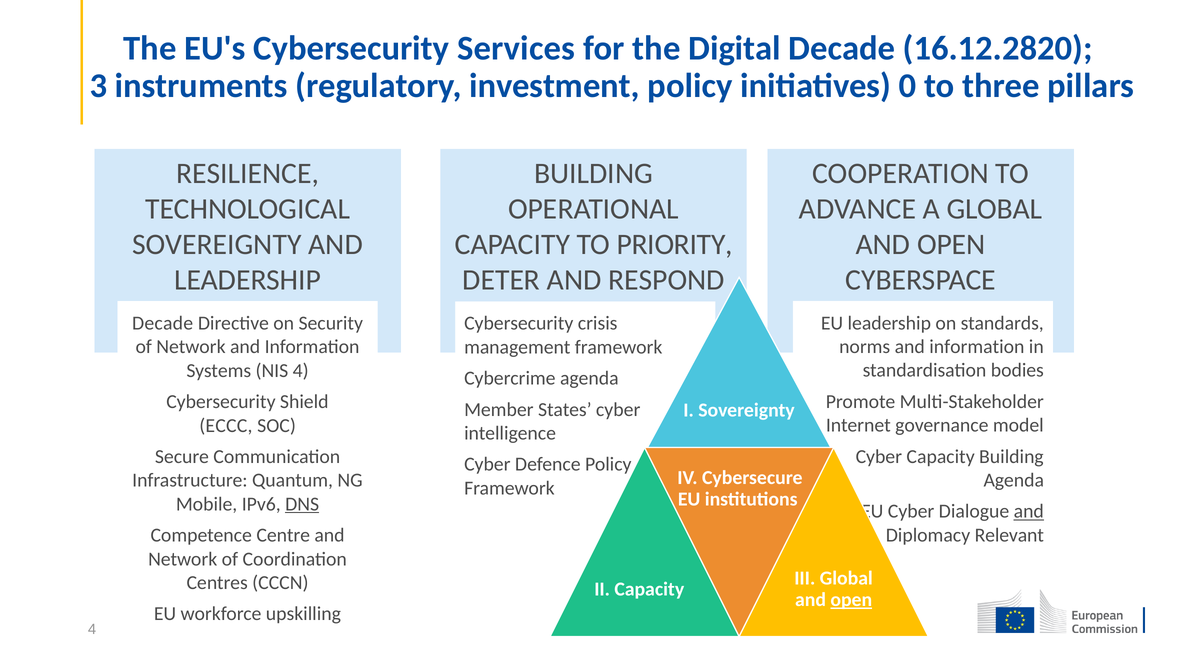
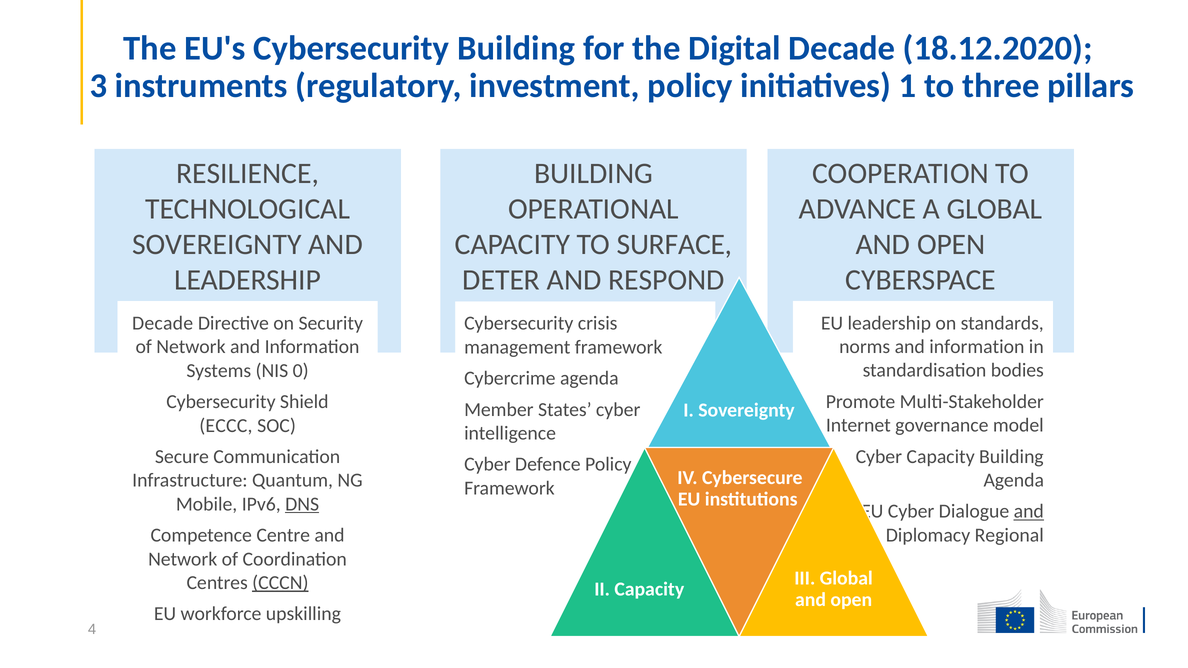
Cybersecurity Services: Services -> Building
16.12.2820: 16.12.2820 -> 18.12.2020
0: 0 -> 1
PRIORITY: PRIORITY -> SURFACE
NIS 4: 4 -> 0
Relevant: Relevant -> Regional
CCCN underline: none -> present
open at (851, 600) underline: present -> none
